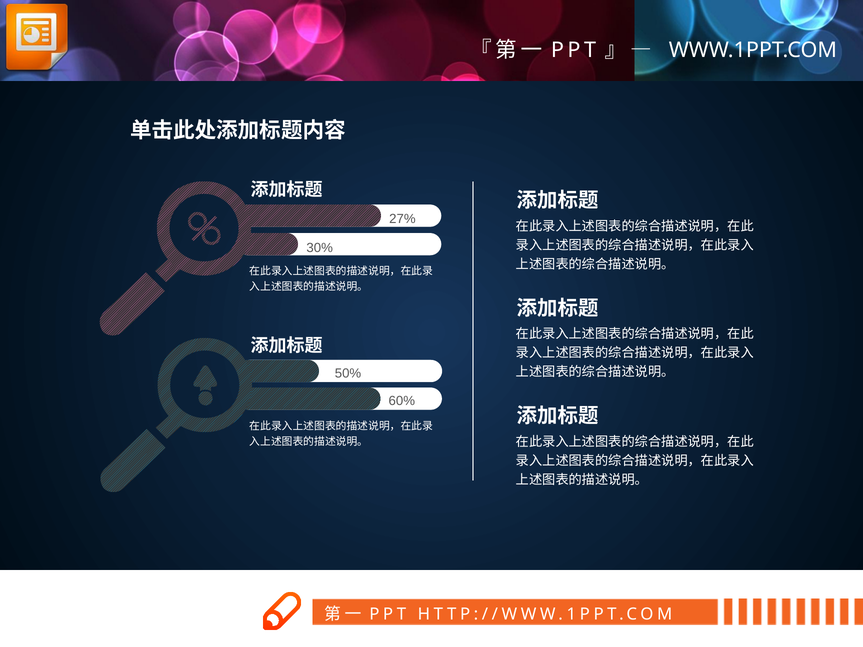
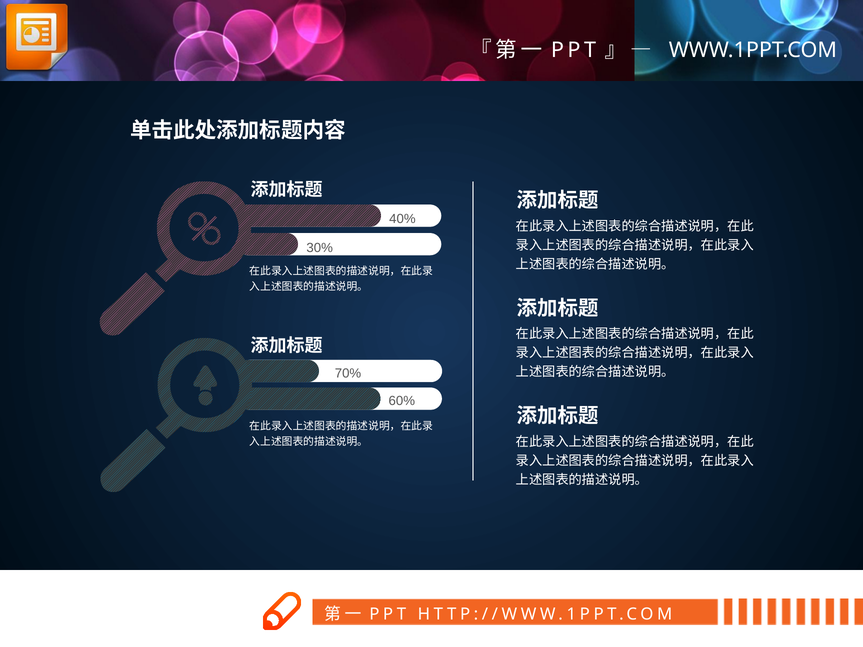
27%: 27% -> 40%
50%: 50% -> 70%
